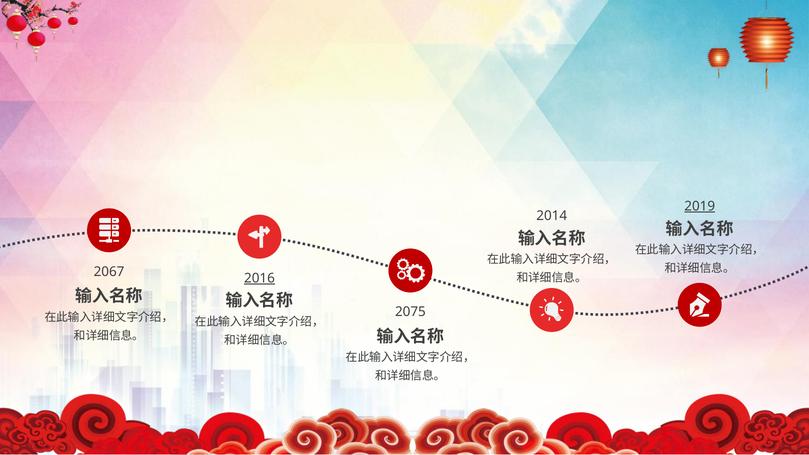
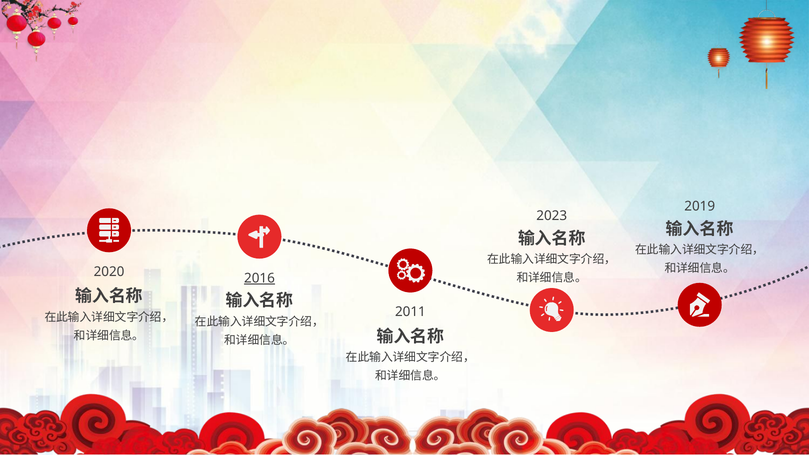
2019 underline: present -> none
2014: 2014 -> 2023
2067: 2067 -> 2020
2075: 2075 -> 2011
